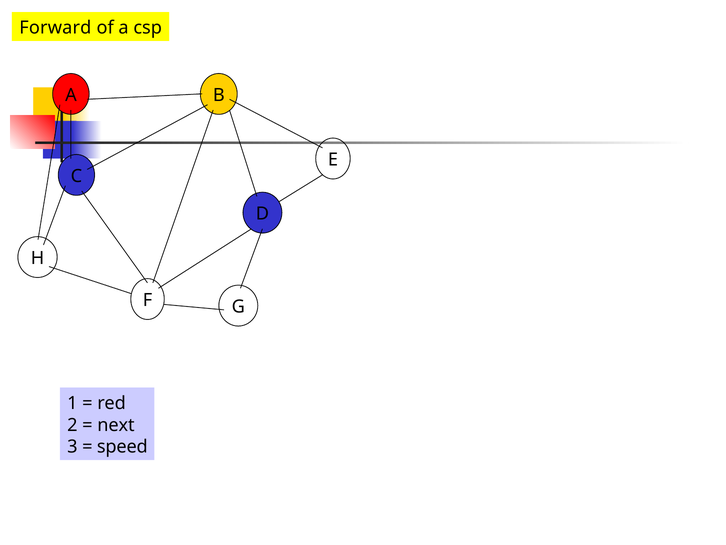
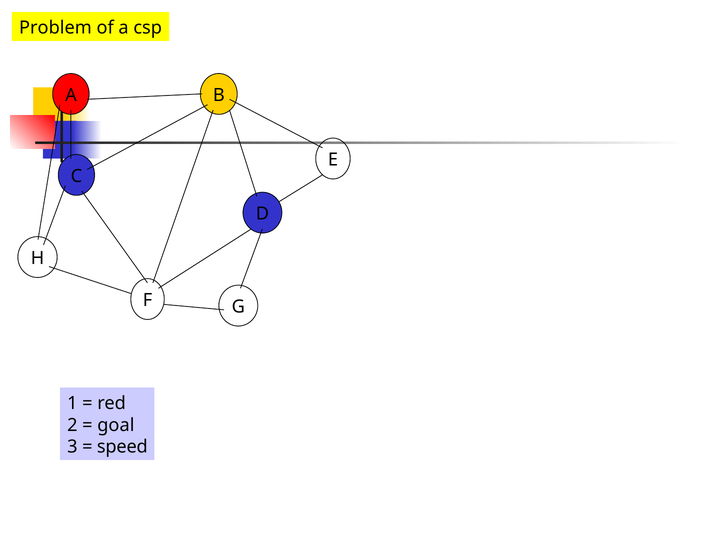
Forward: Forward -> Problem
next: next -> goal
